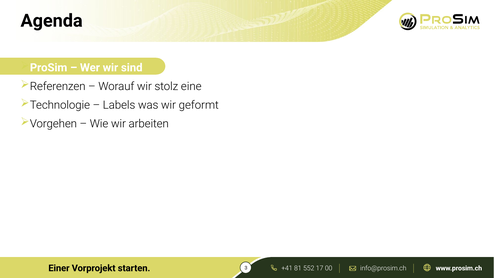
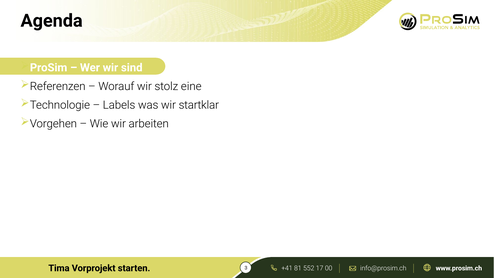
geformt: geformt -> startklar
Einer: Einer -> Tima
